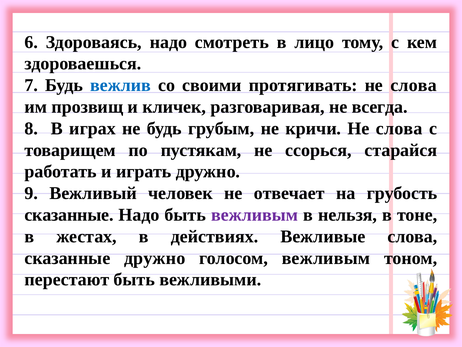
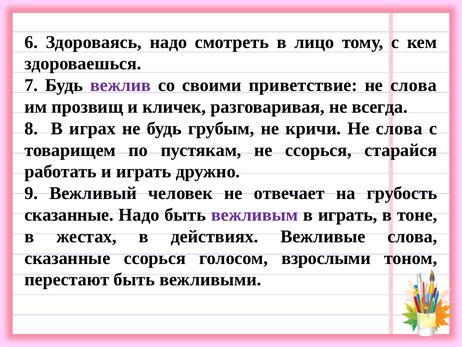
вежлив colour: blue -> purple
протягивать: протягивать -> приветствие
в нельзя: нельзя -> играть
сказанные дружно: дружно -> ссорься
голосом вежливым: вежливым -> взрослыми
